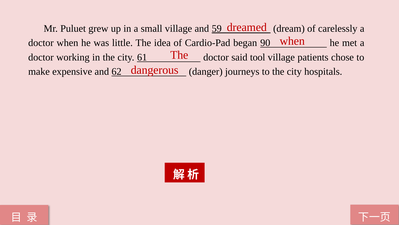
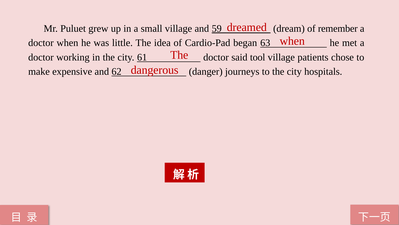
carelessly: carelessly -> remember
90: 90 -> 63
